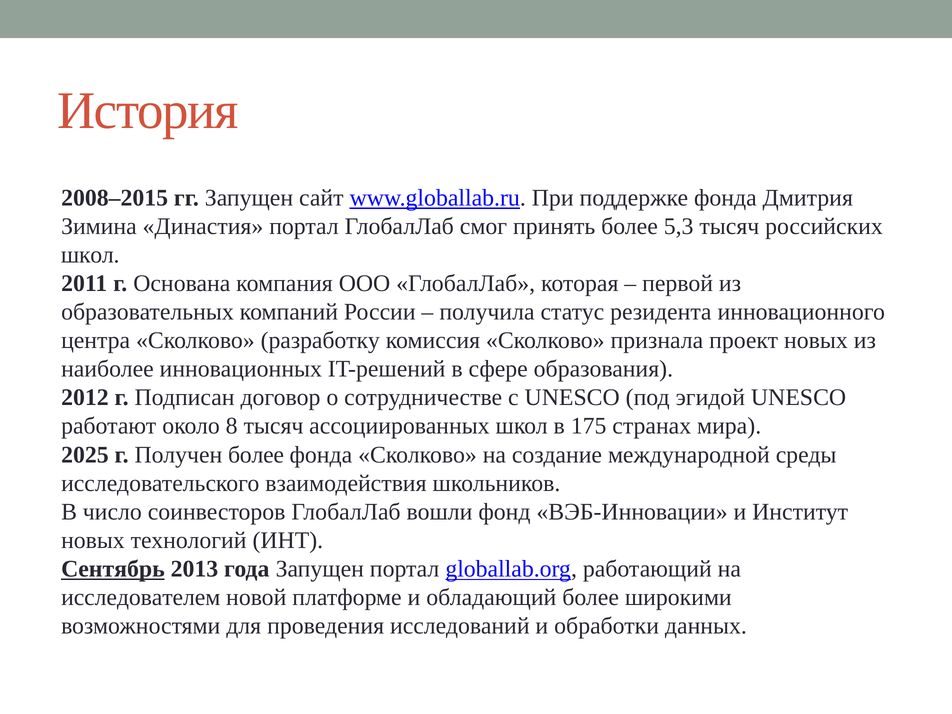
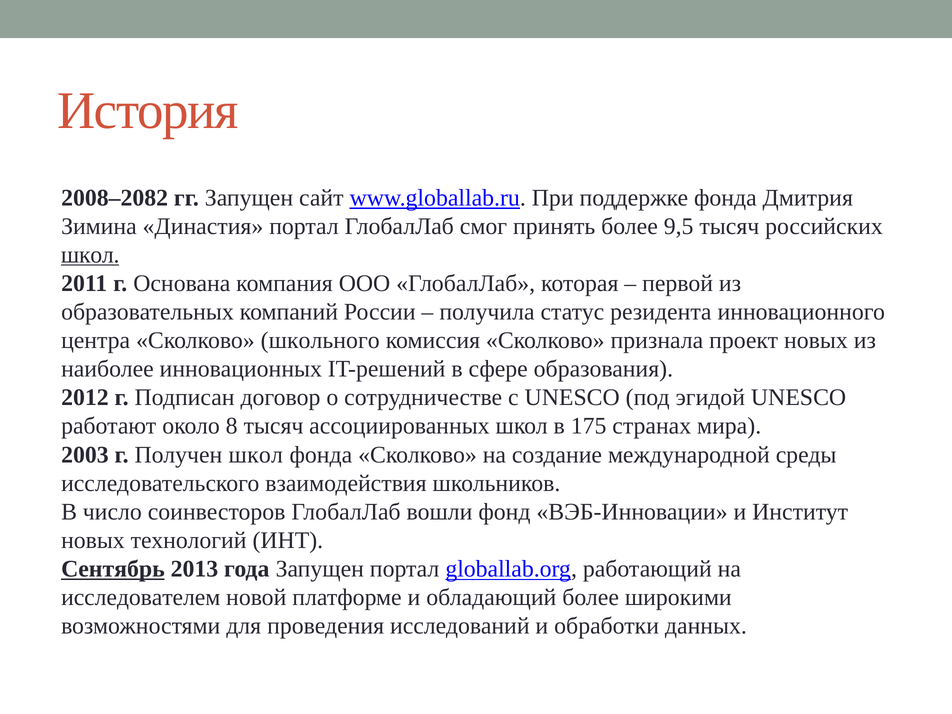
2008–2015: 2008–2015 -> 2008–2082
5,3: 5,3 -> 9,5
школ at (90, 255) underline: none -> present
разработку: разработку -> школьного
2025: 2025 -> 2003
Получен более: более -> школ
